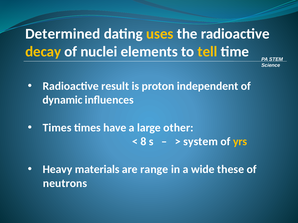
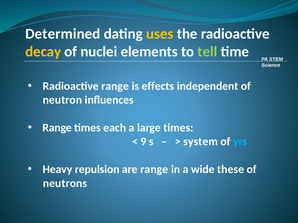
tell colour: yellow -> light green
Radioactive result: result -> range
proton: proton -> effects
dynamic: dynamic -> neutron
Times at (57, 128): Times -> Range
have: have -> each
large other: other -> times
8: 8 -> 9
yrs colour: yellow -> light blue
materials: materials -> repulsion
